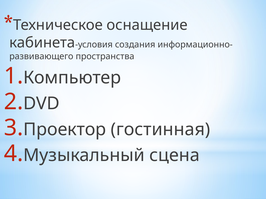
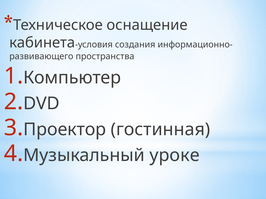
сцена: сцена -> уроке
